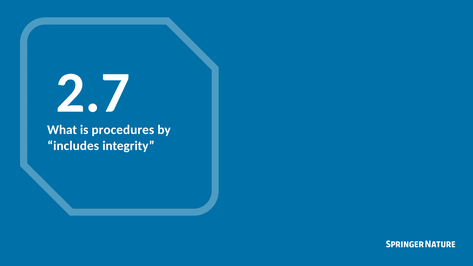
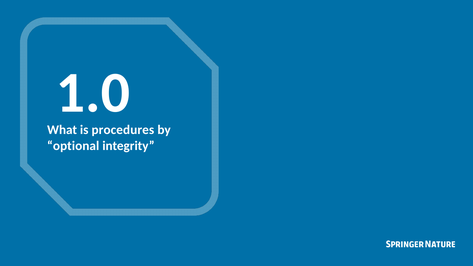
2.7: 2.7 -> 1.0
includes: includes -> optional
